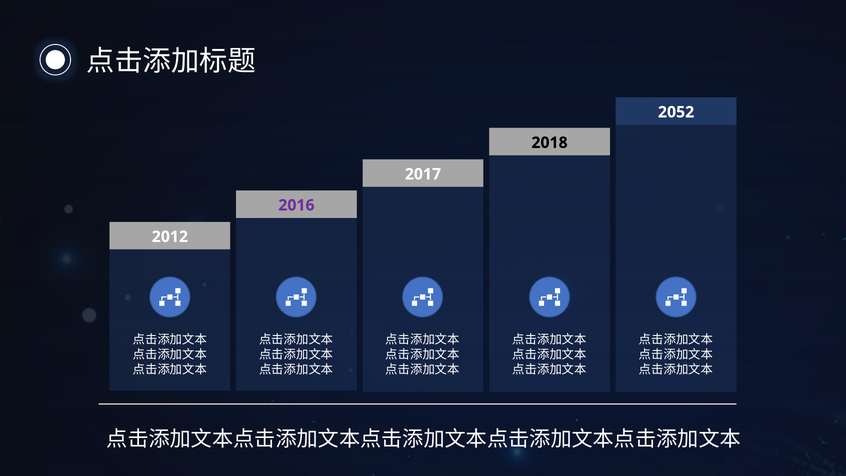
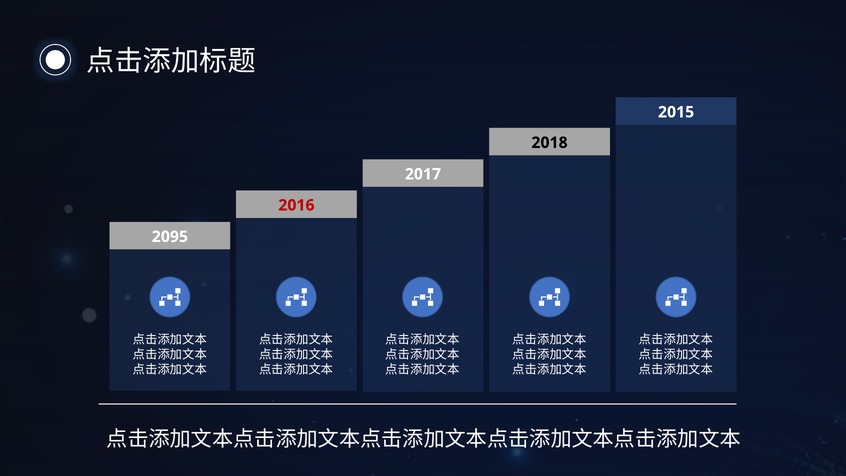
2052: 2052 -> 2015
2016 colour: purple -> red
2012: 2012 -> 2095
